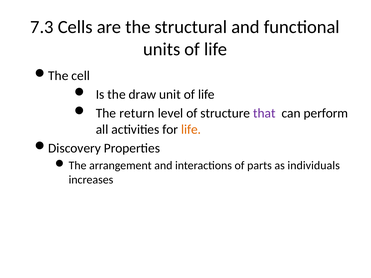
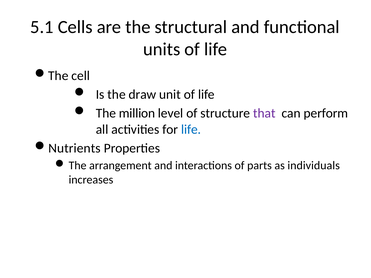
7.3: 7.3 -> 5.1
return: return -> million
life at (191, 129) colour: orange -> blue
Discovery: Discovery -> Nutrients
